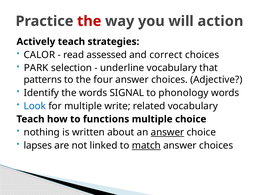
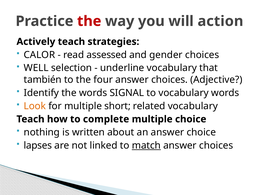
correct: correct -> gender
PARK: PARK -> WELL
patterns: patterns -> también
to phonology: phonology -> vocabulary
Look colour: blue -> orange
write: write -> short
functions: functions -> complete
answer at (167, 132) underline: present -> none
